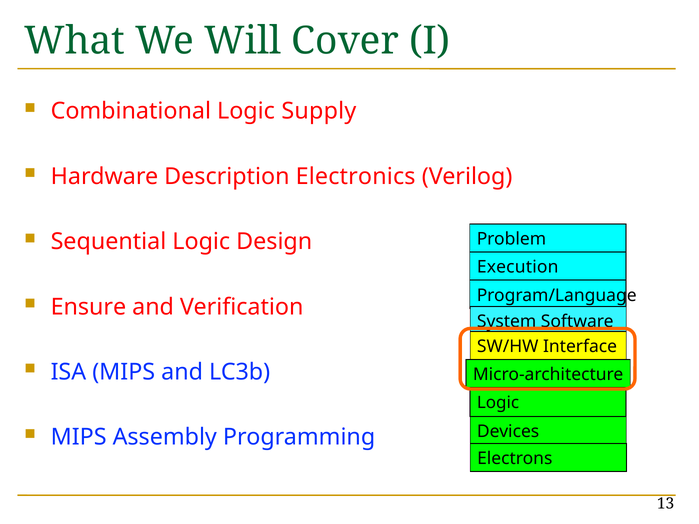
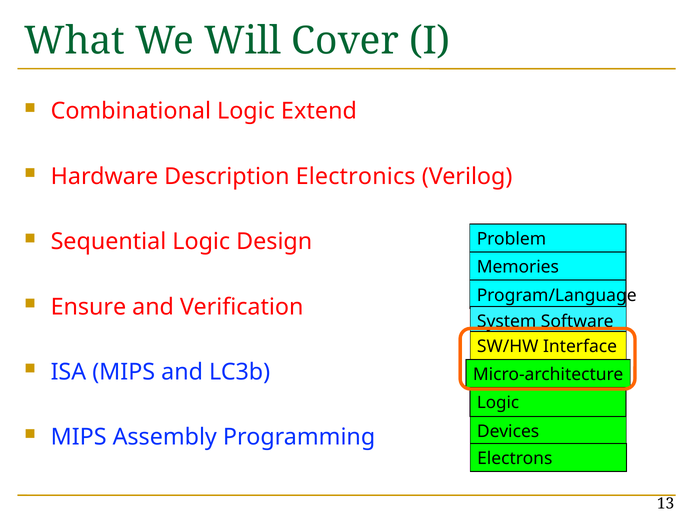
Supply: Supply -> Extend
Execution: Execution -> Memories
